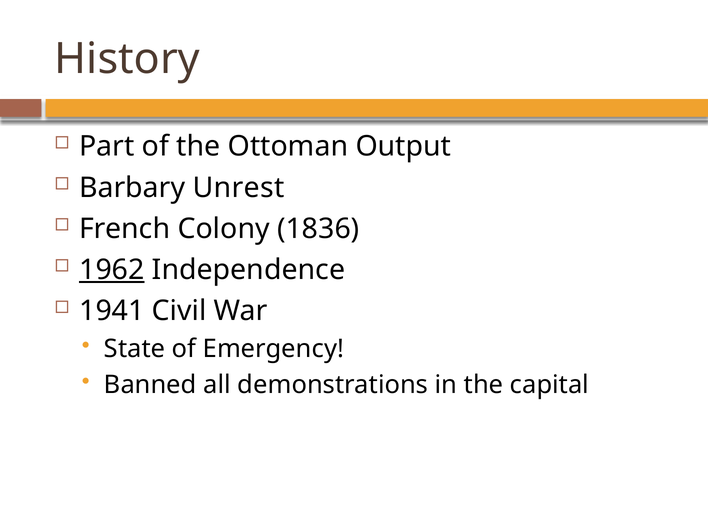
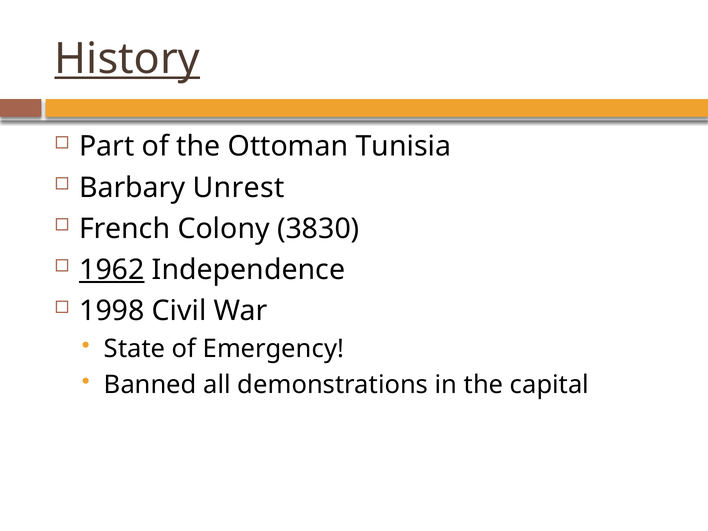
History underline: none -> present
Output: Output -> Tunisia
1836: 1836 -> 3830
1941: 1941 -> 1998
